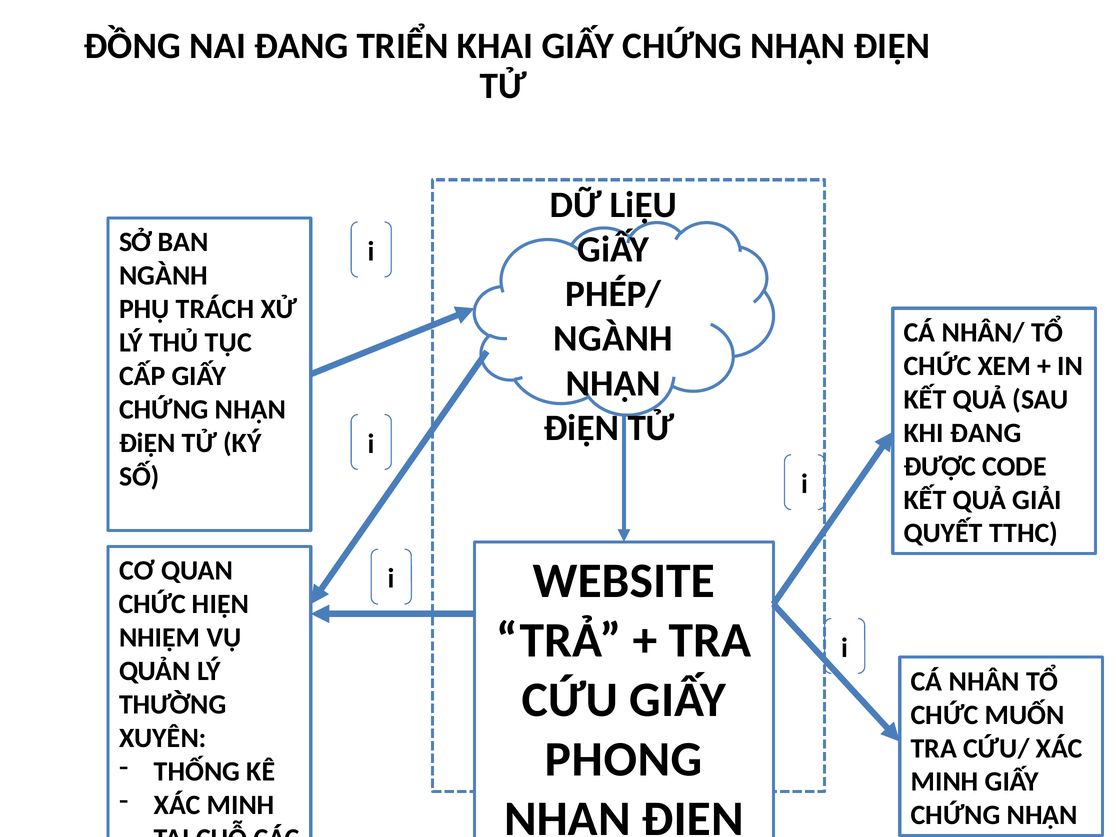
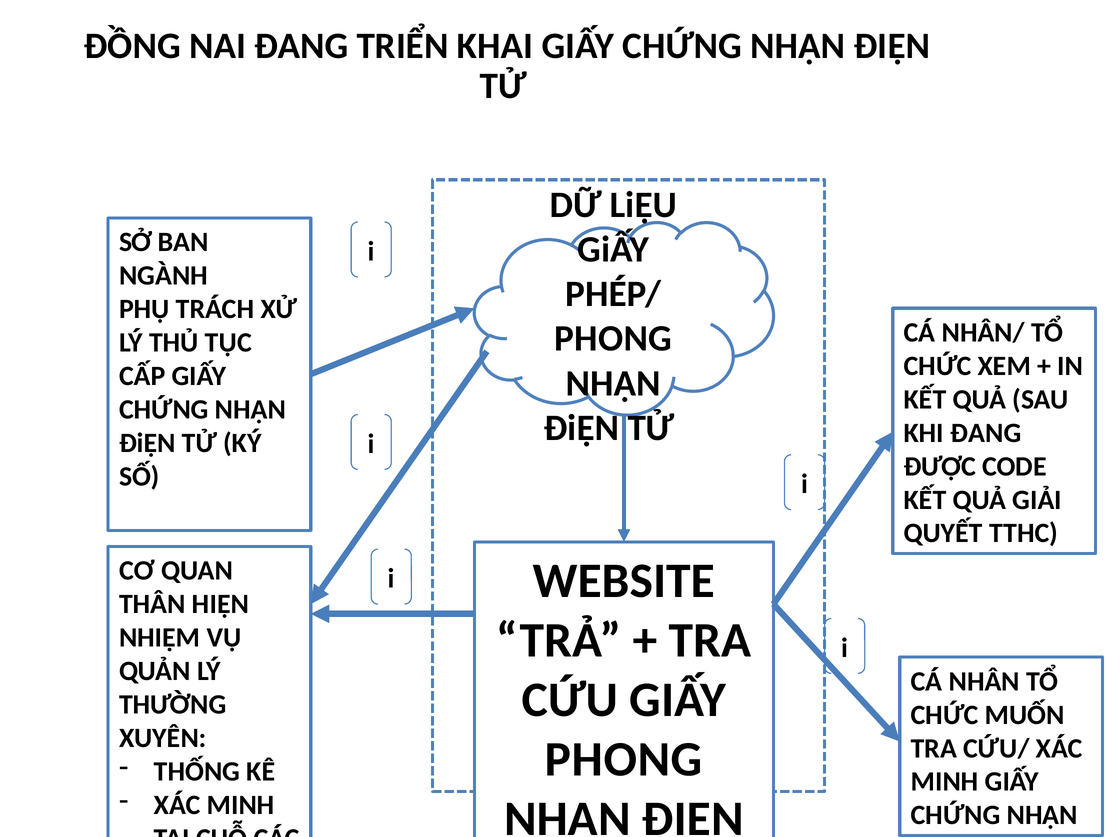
NGÀNH at (613, 339): NGÀNH -> PHONG
CHỨC at (152, 604): CHỨC -> THÂN
